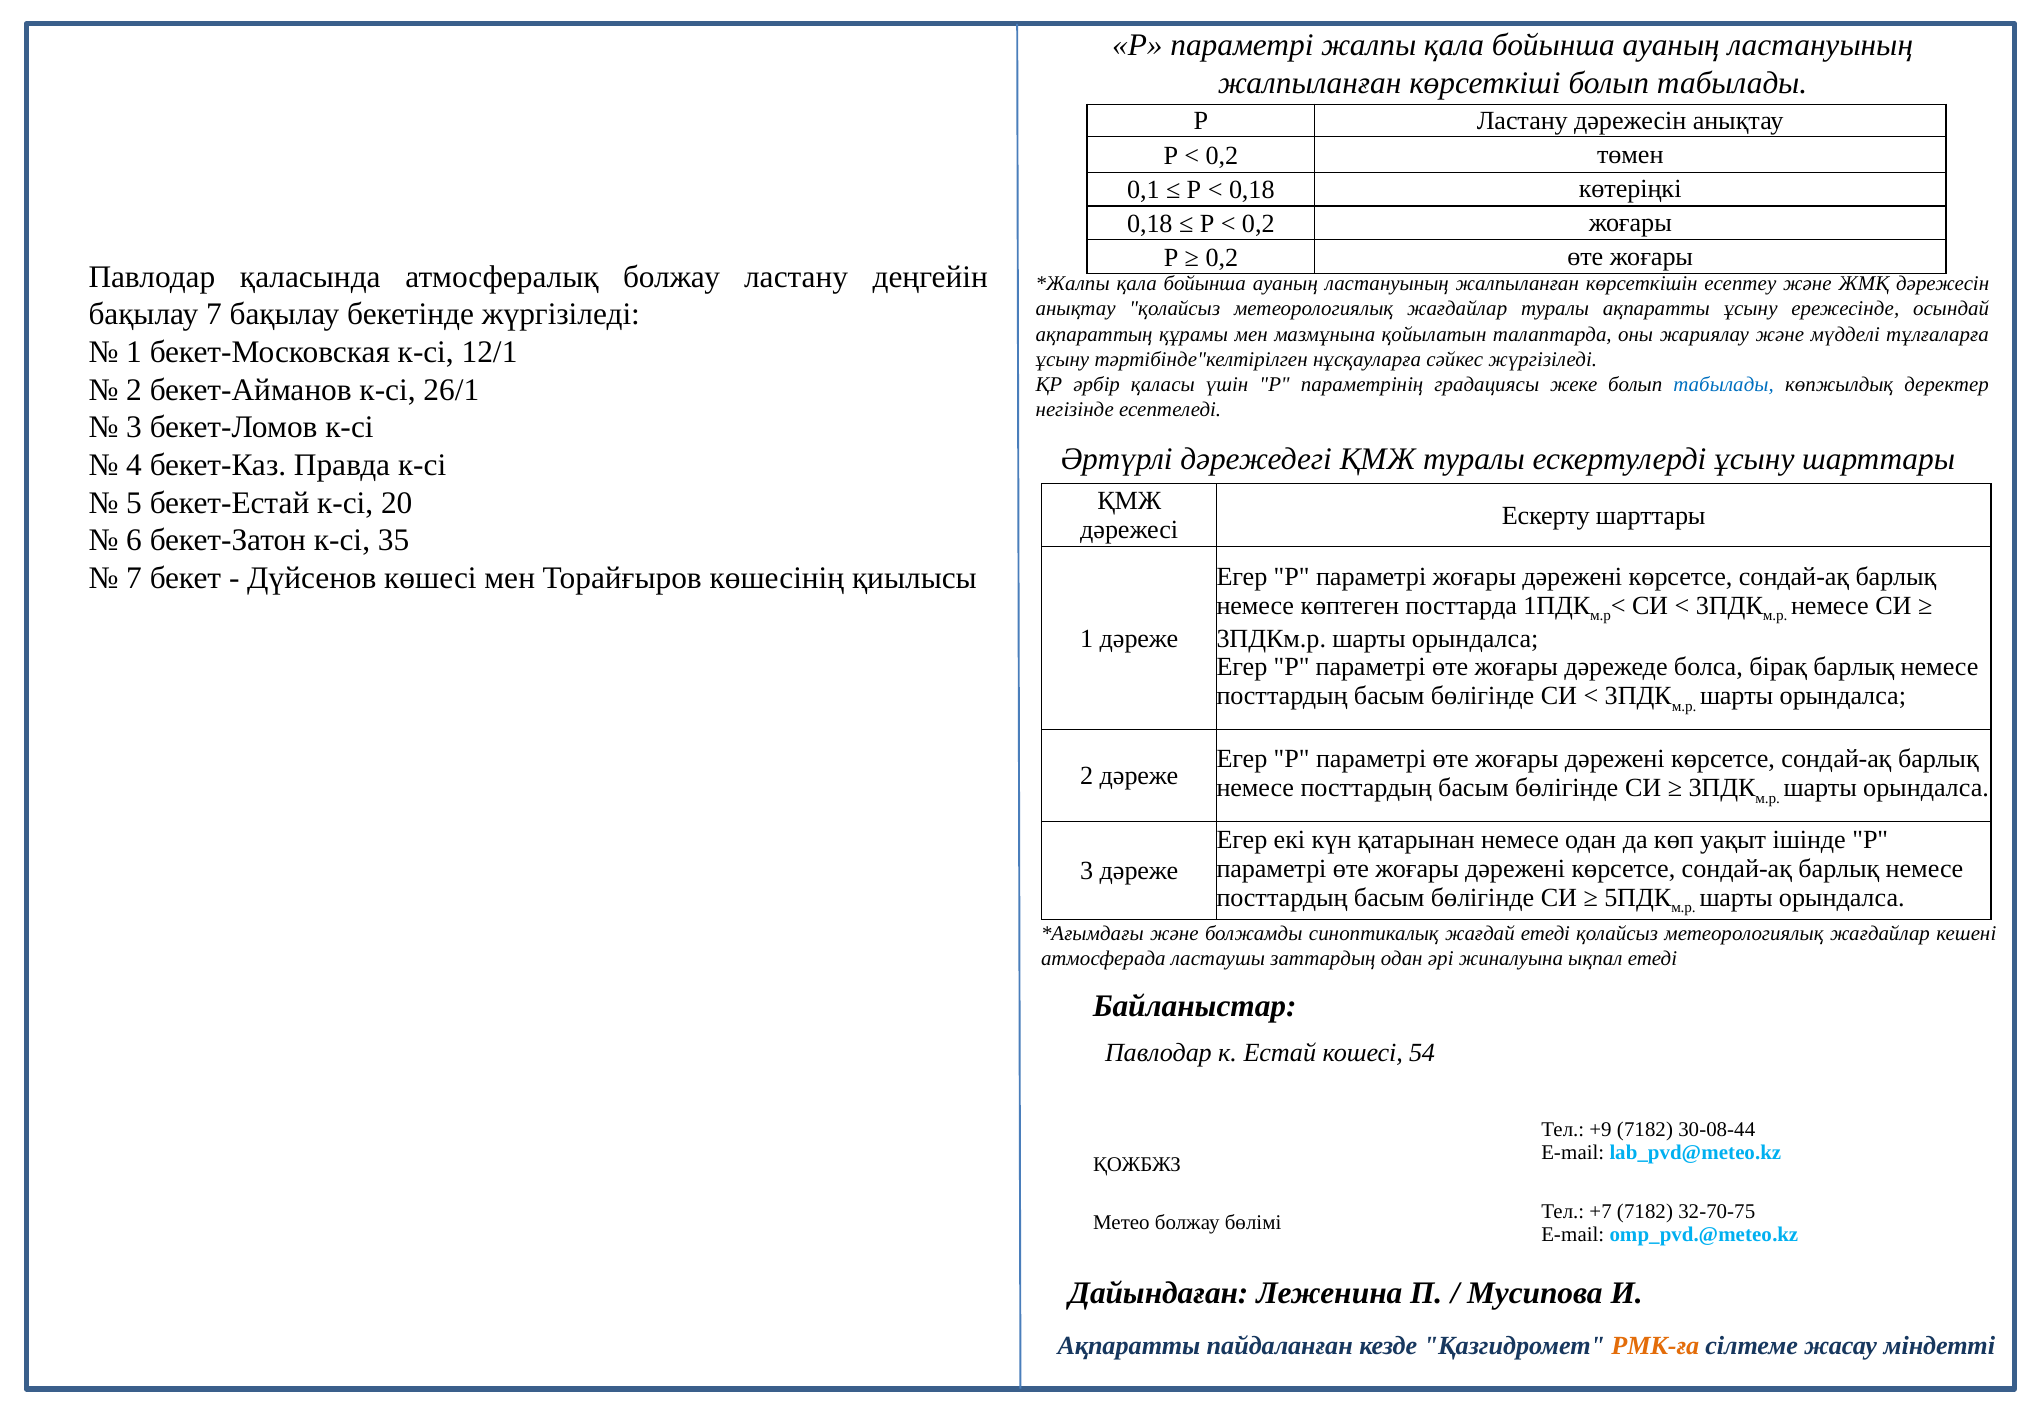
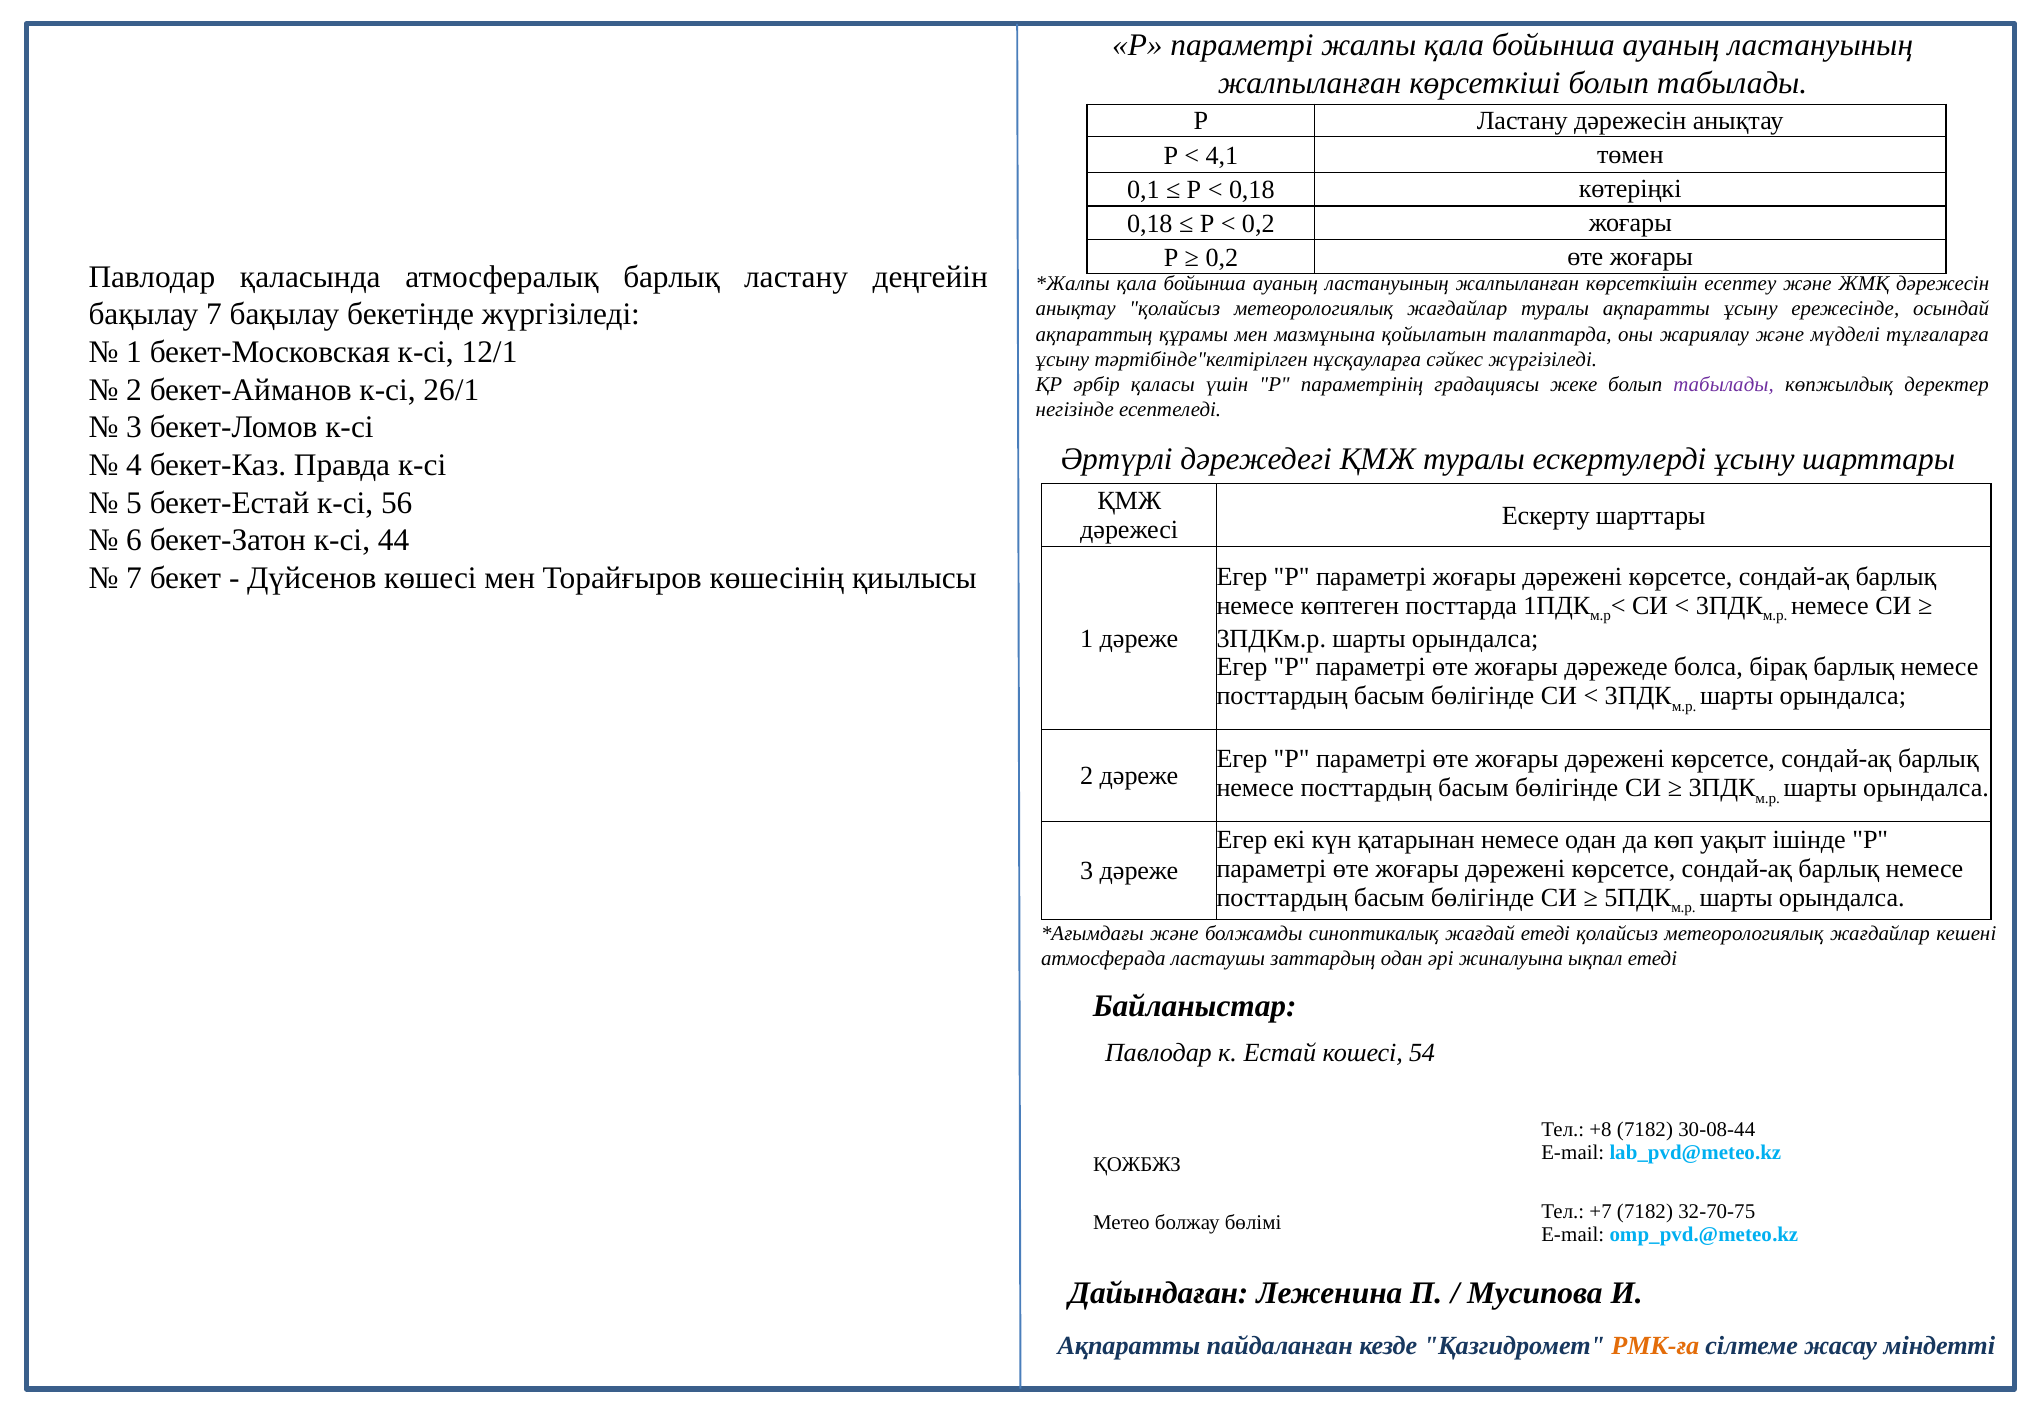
0,2 at (1222, 156): 0,2 -> 4,1
атмосфералық болжау: болжау -> барлық
табылады at (1724, 384) colour: blue -> purple
20: 20 -> 56
35: 35 -> 44
+9: +9 -> +8
